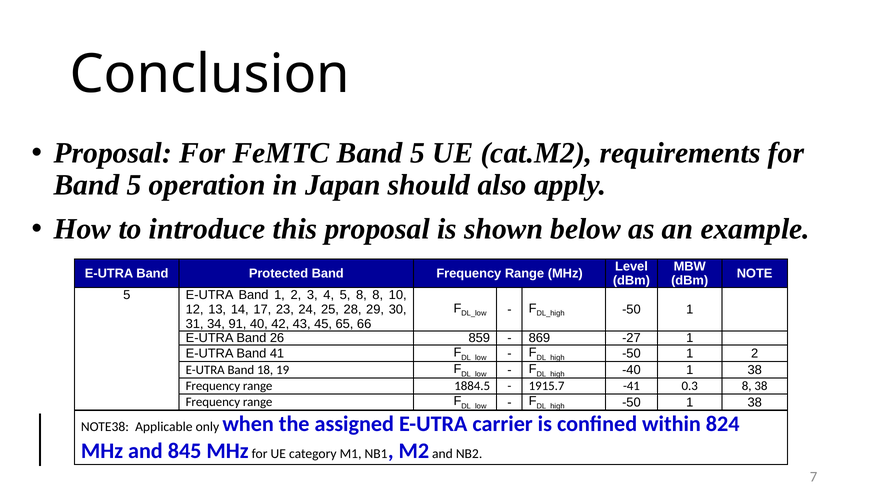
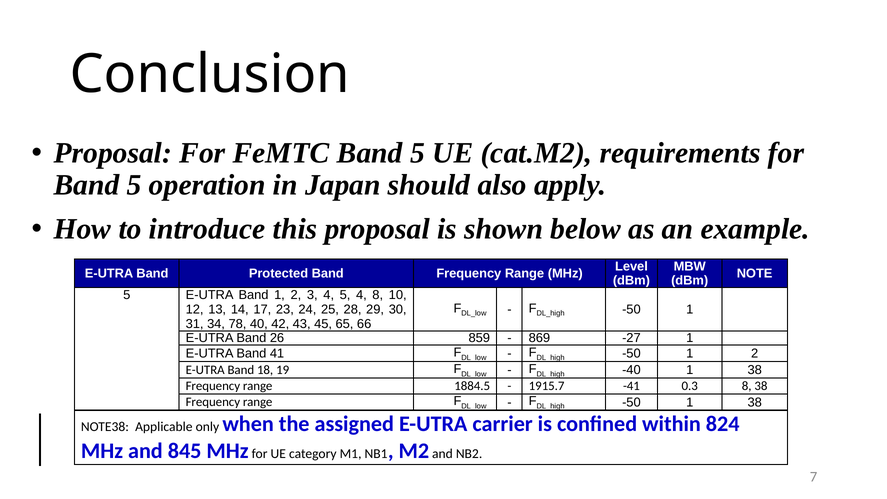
5 8: 8 -> 4
91: 91 -> 78
